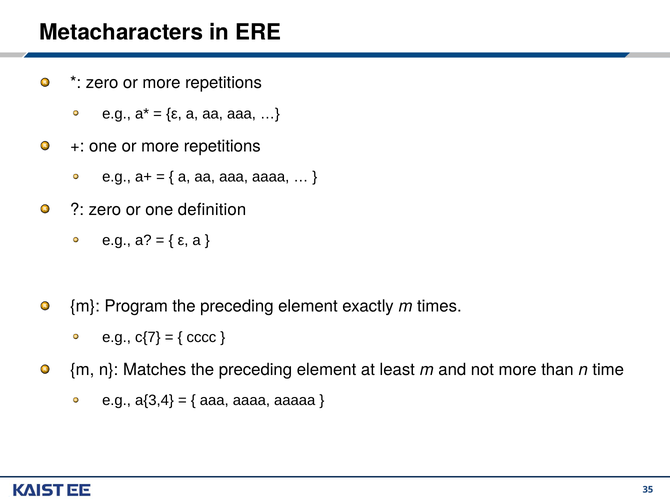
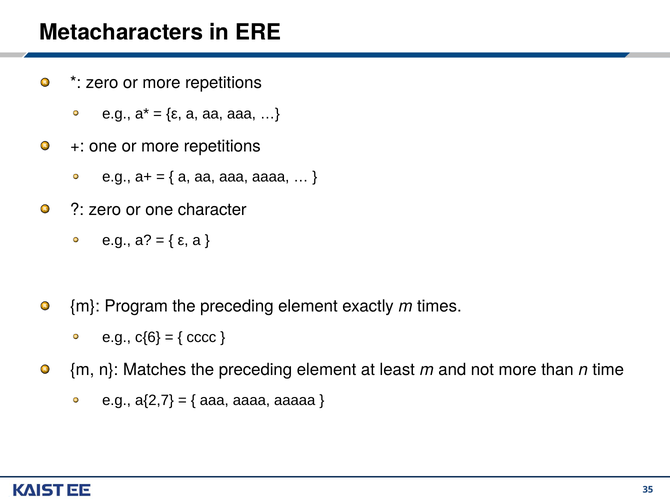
definition: definition -> character
c{7: c{7 -> c{6
a{3,4: a{3,4 -> a{2,7
